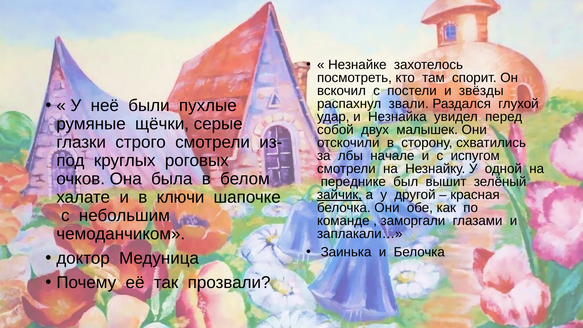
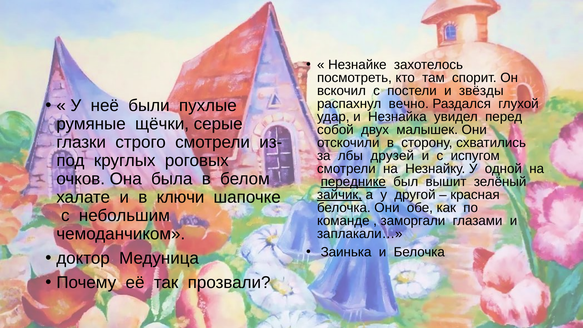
звали: звали -> вечно
начале: начале -> друзей
переднике underline: none -> present
